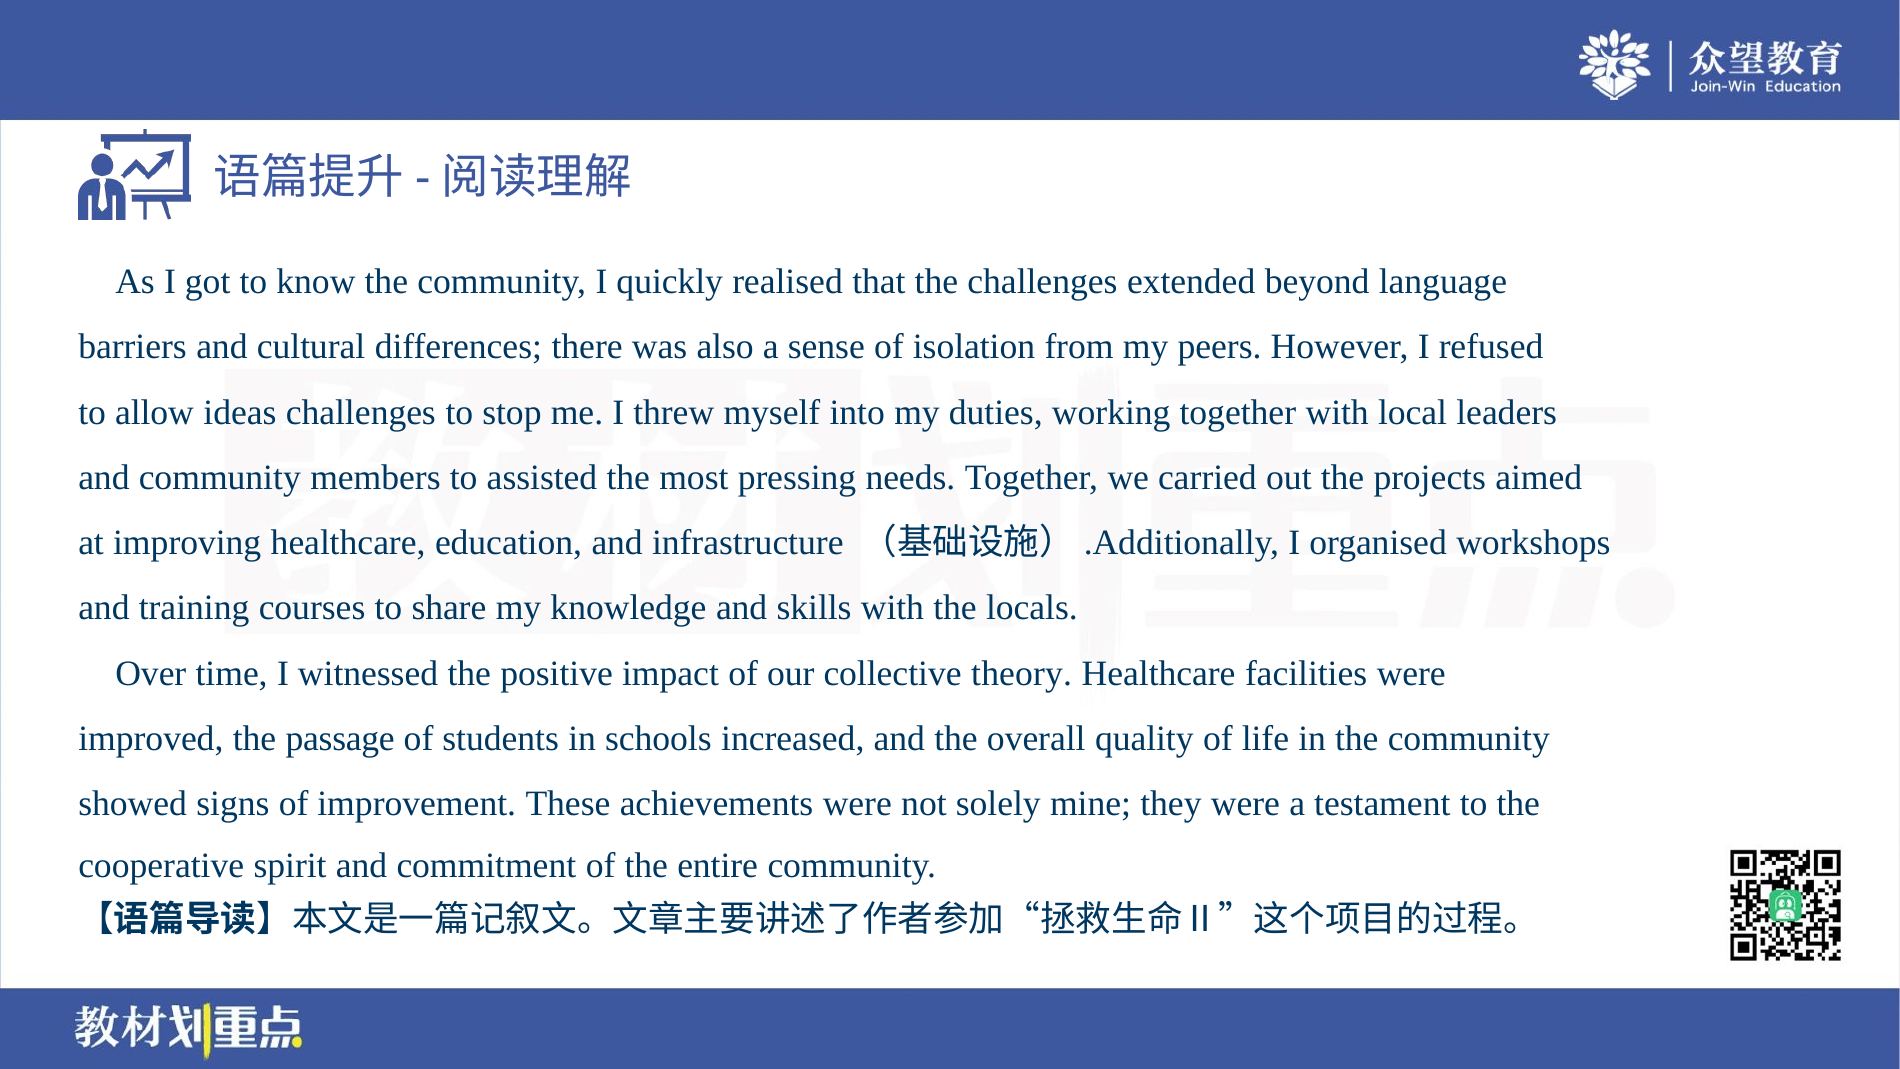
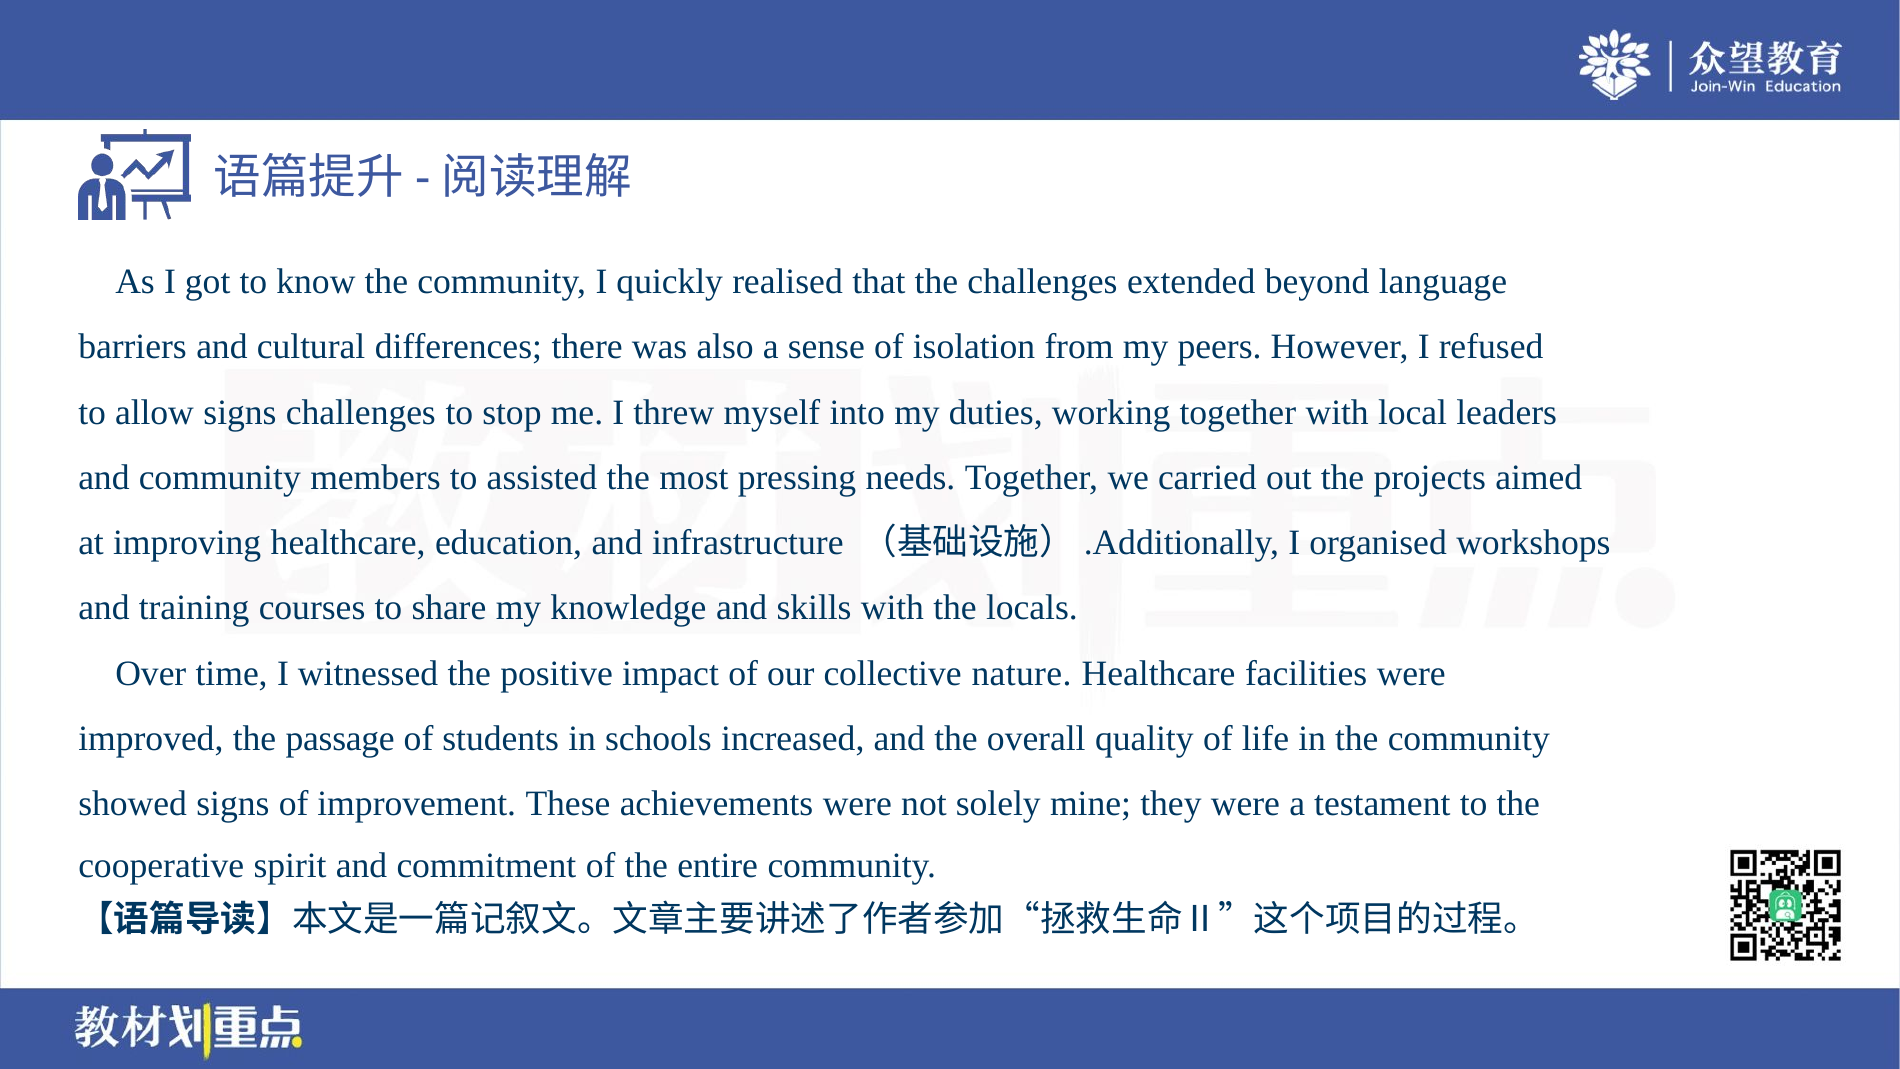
allow ideas: ideas -> signs
theory: theory -> nature
